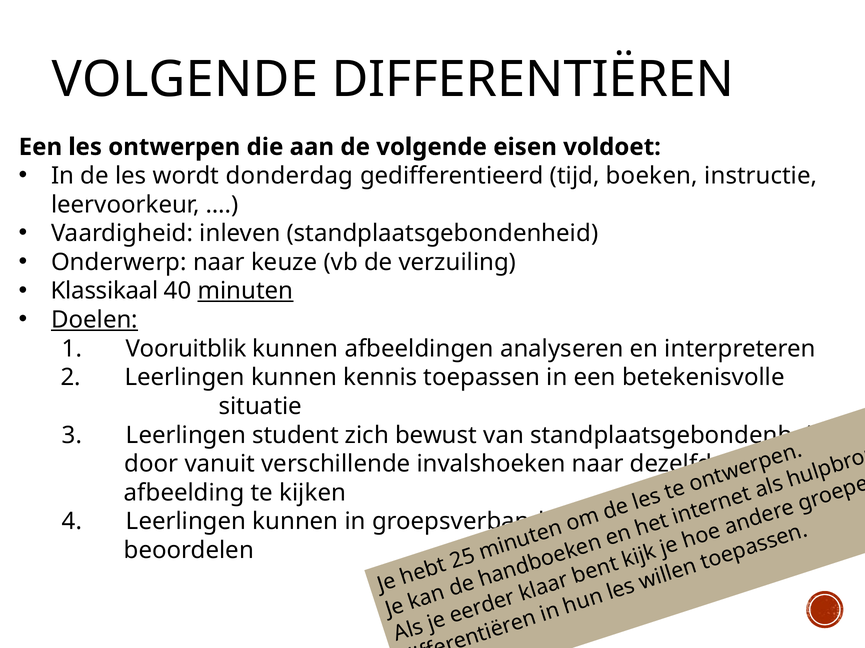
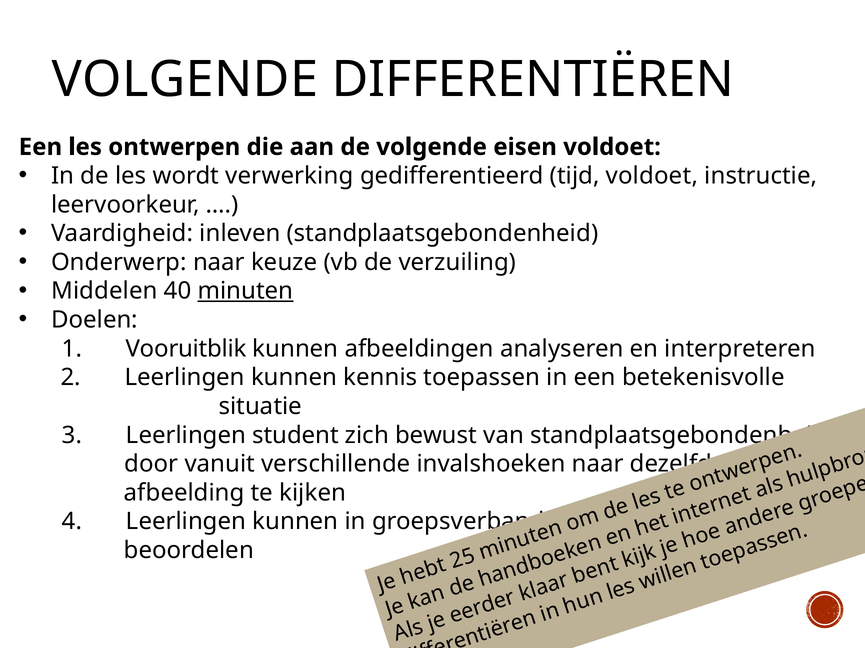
donderdag: donderdag -> verwerking
tijd boeken: boeken -> voldoet
Klassikaal: Klassikaal -> Middelen
Doelen underline: present -> none
